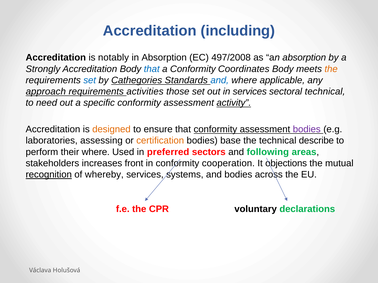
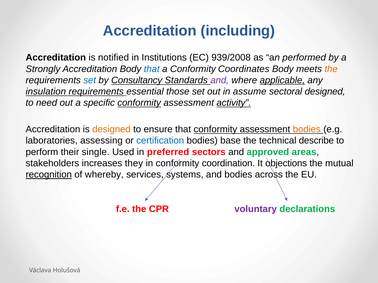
notably: notably -> notified
in Absorption: Absorption -> Institutions
497/2008: 497/2008 -> 939/2008
an absorption: absorption -> performed
Cathegories: Cathegories -> Consultancy
and at (220, 80) colour: blue -> purple
applicable underline: none -> present
approach: approach -> insulation
activities: activities -> essential
in services: services -> assume
sectoral technical: technical -> designed
conformity at (139, 103) underline: none -> present
bodies at (307, 130) colour: purple -> orange
certification colour: orange -> blue
their where: where -> single
following: following -> approved
front: front -> they
cooperation: cooperation -> coordination
voluntary colour: black -> purple
